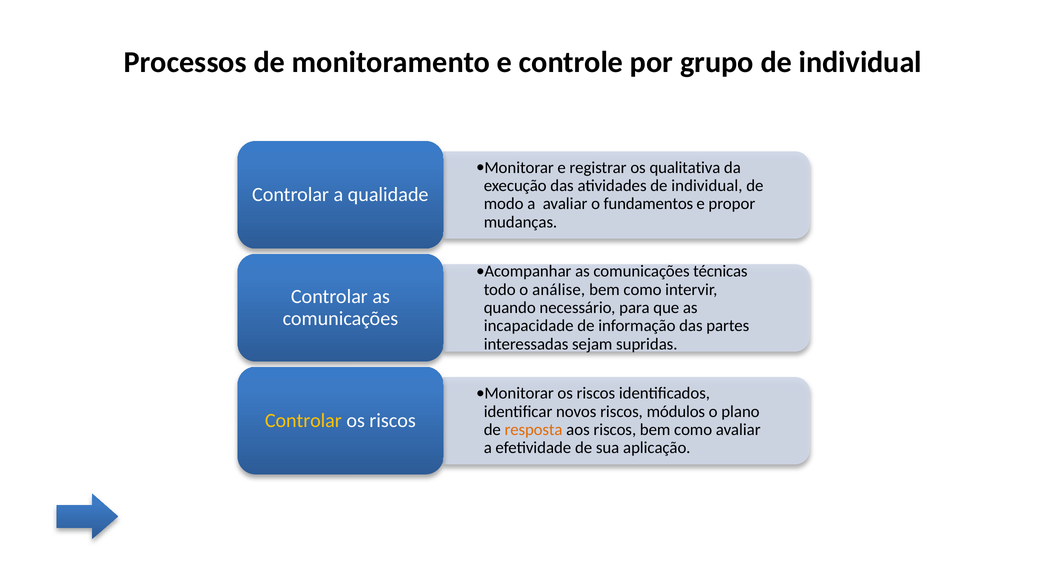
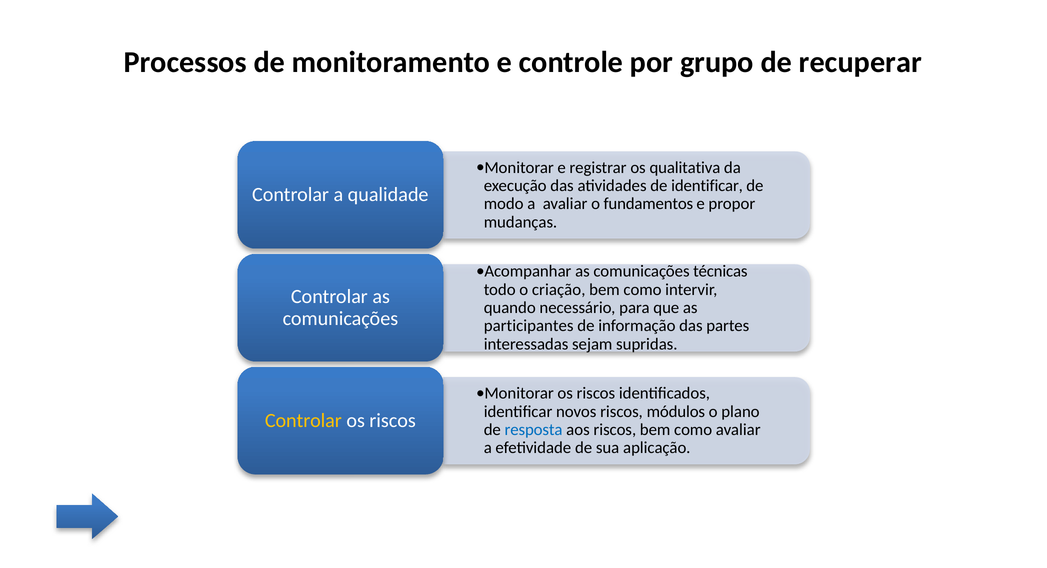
grupo de individual: individual -> recuperar
atividades de individual: individual -> identificar
análise: análise -> criação
incapacidade: incapacidade -> participantes
resposta colour: orange -> blue
